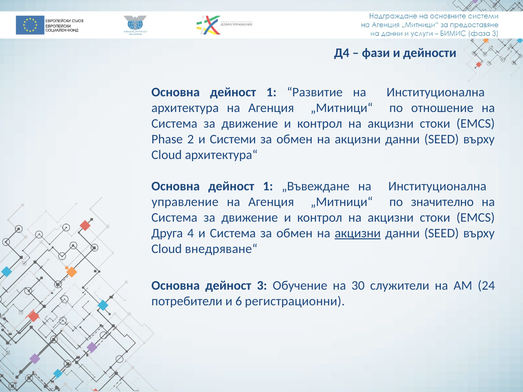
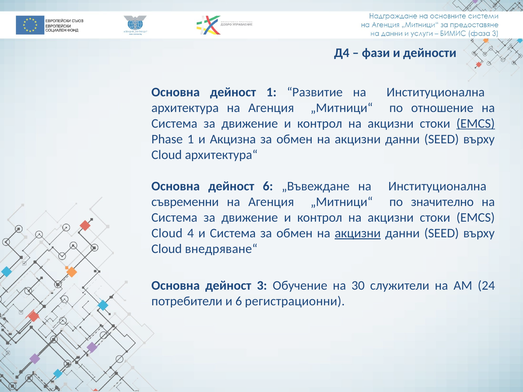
EMCS at (476, 124) underline: none -> present
Phase 2: 2 -> 1
Системи: Системи -> Акцизна
1 at (268, 186): 1 -> 6
управление: управление -> съвременни
Друга at (167, 233): Друга -> Cloud
